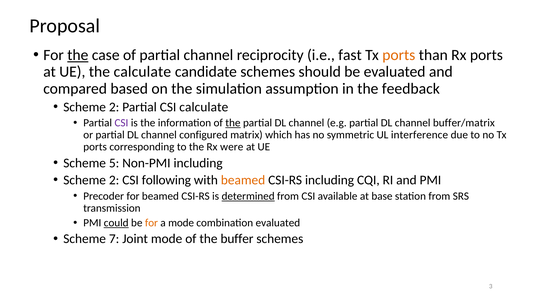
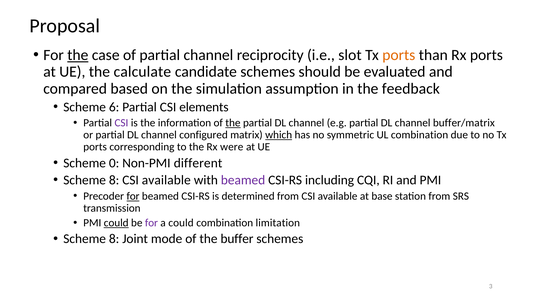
fast: fast -> slot
2 at (114, 107): 2 -> 6
CSI calculate: calculate -> elements
which underline: none -> present
UL interference: interference -> combination
5: 5 -> 0
Non-PMI including: including -> different
2 at (114, 180): 2 -> 8
following at (166, 180): following -> available
beamed at (243, 180) colour: orange -> purple
for at (133, 196) underline: none -> present
determined underline: present -> none
for at (151, 223) colour: orange -> purple
a mode: mode -> could
combination evaluated: evaluated -> limitation
7 at (114, 239): 7 -> 8
